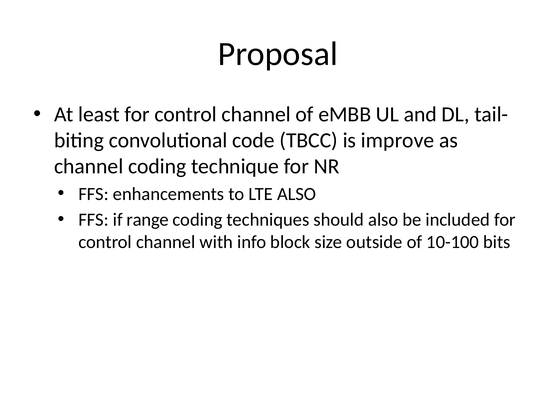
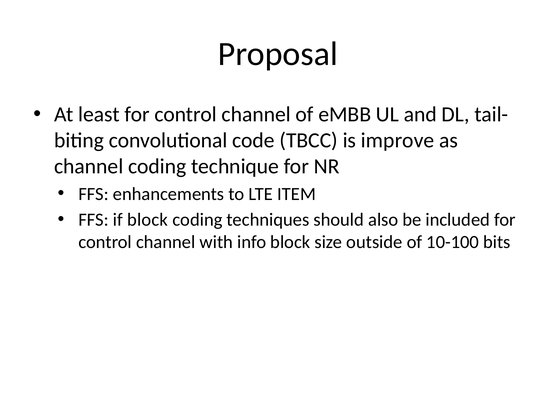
LTE ALSO: ALSO -> ITEM
if range: range -> block
